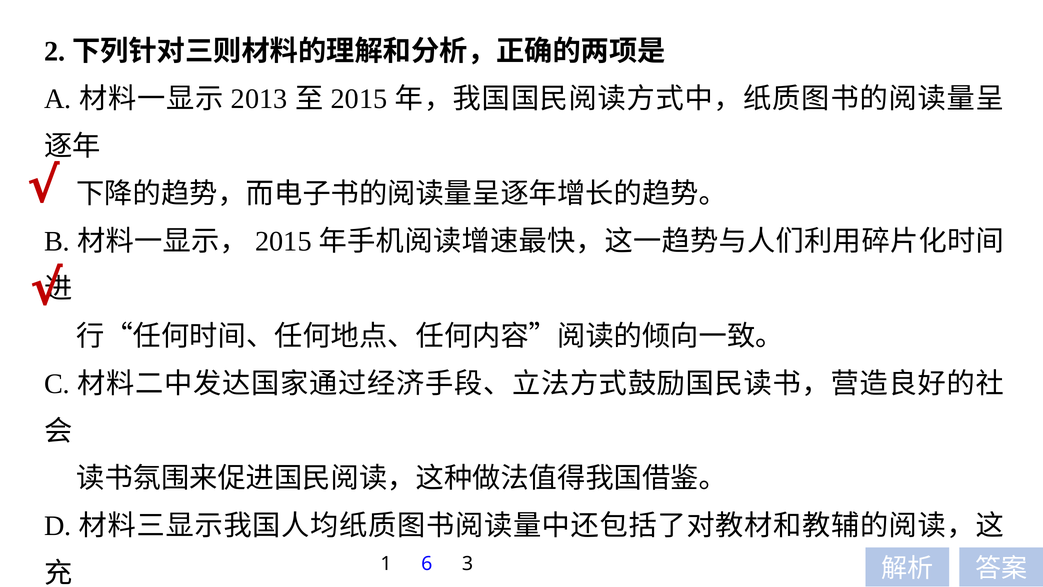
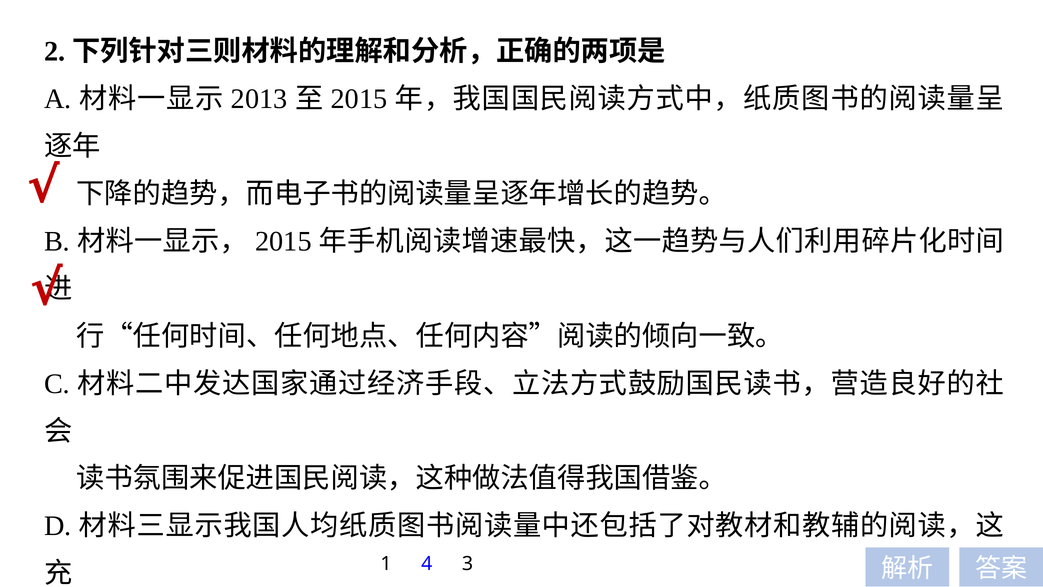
6: 6 -> 4
